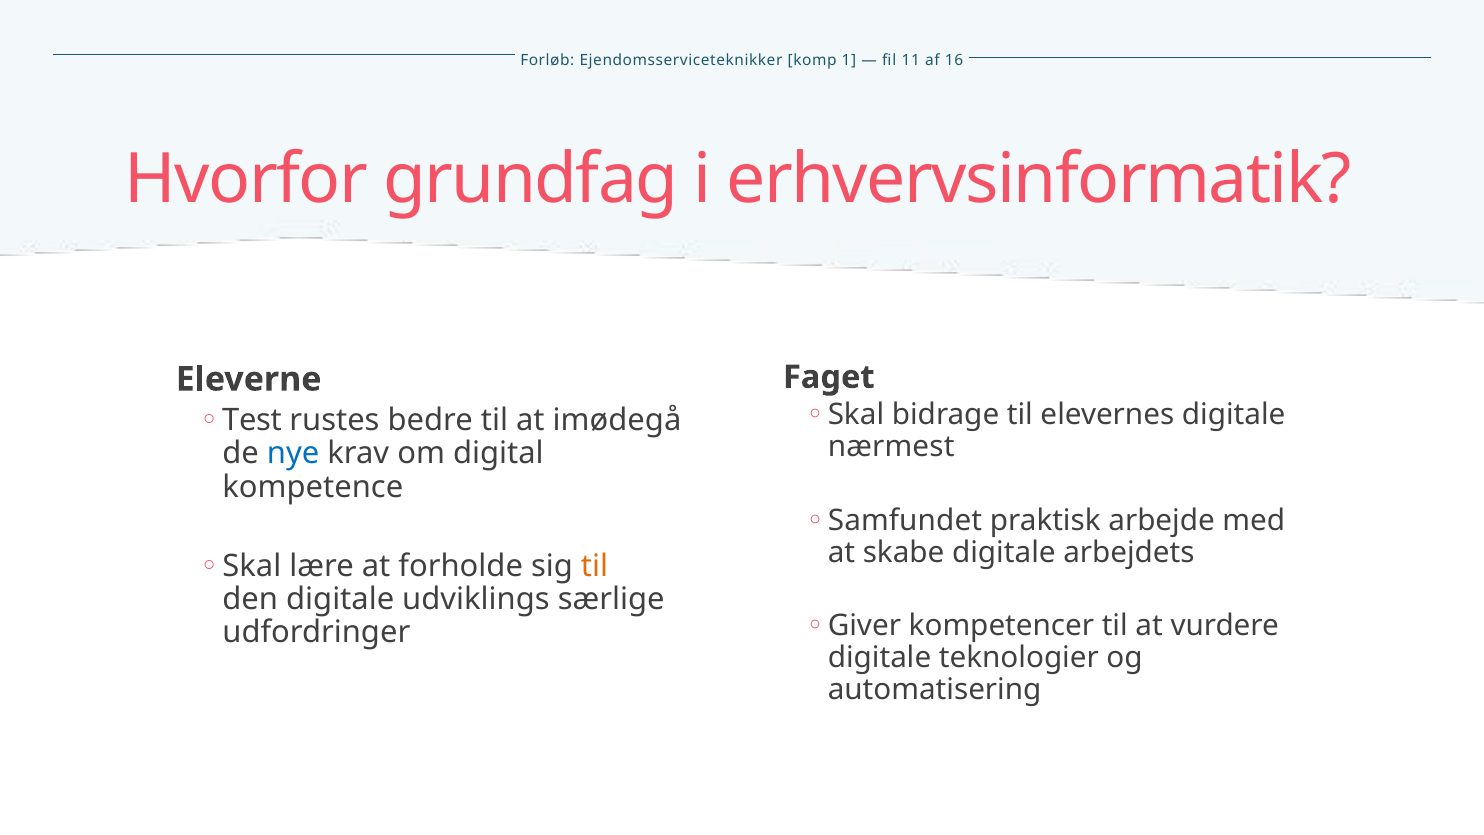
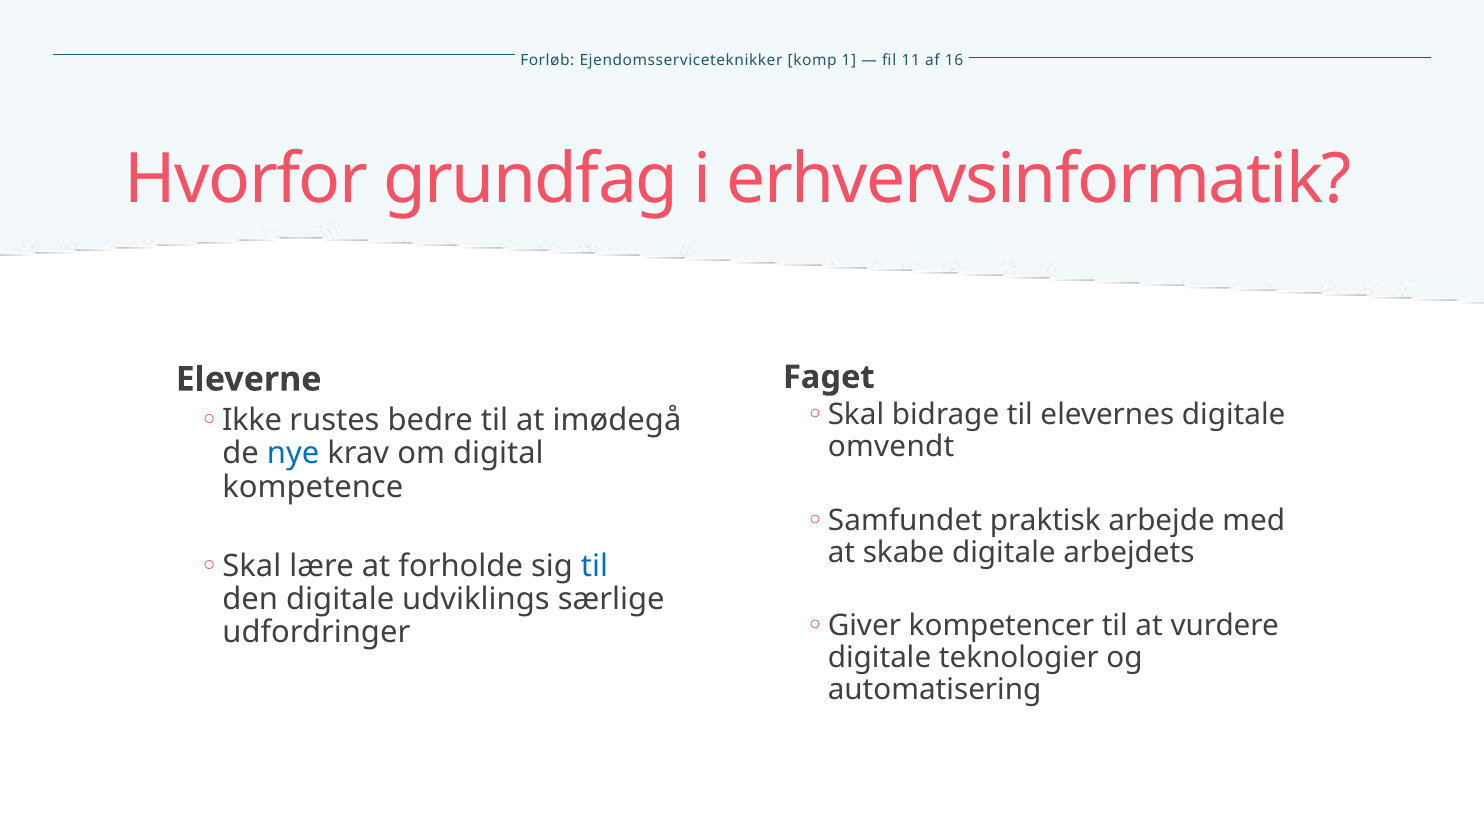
Test: Test -> Ikke
nærmest: nærmest -> omvendt
til at (595, 566) colour: orange -> blue
